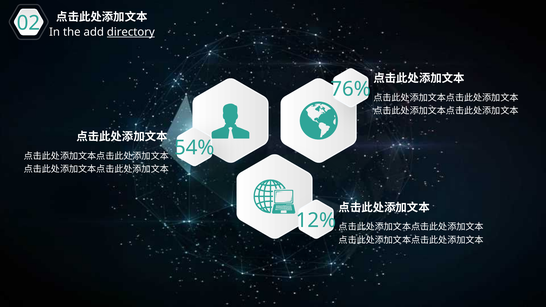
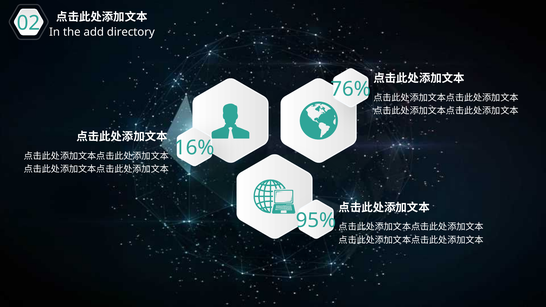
directory underline: present -> none
54%: 54% -> 16%
12%: 12% -> 95%
